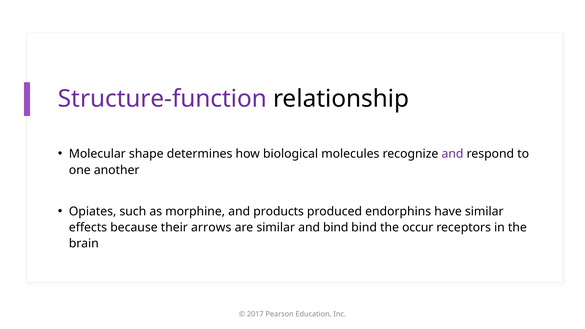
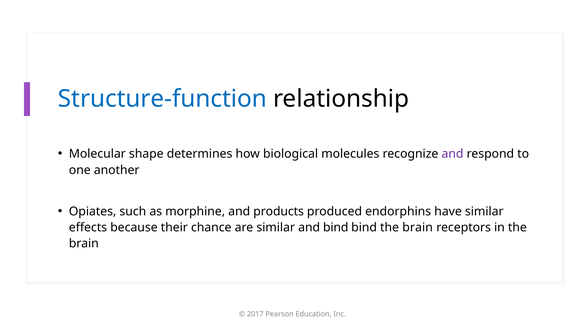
Structure-function colour: purple -> blue
arrows: arrows -> chance
bind the occur: occur -> brain
